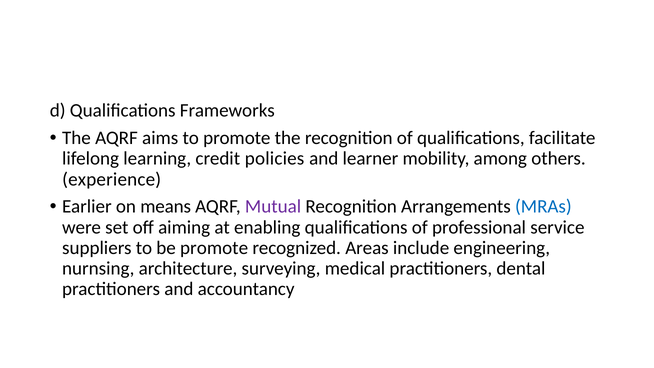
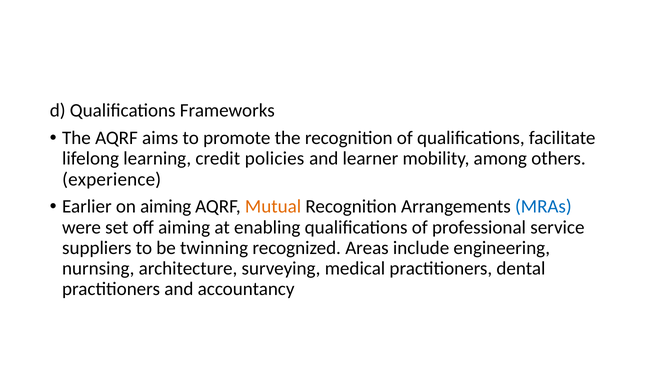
on means: means -> aiming
Mutual colour: purple -> orange
be promote: promote -> twinning
